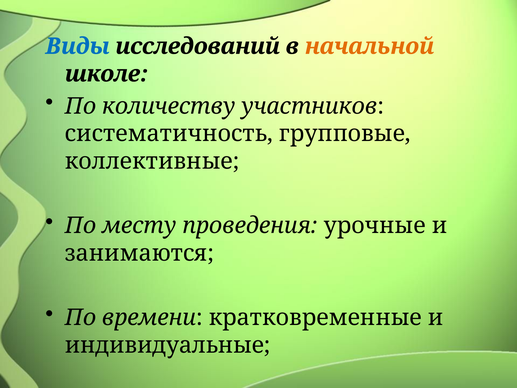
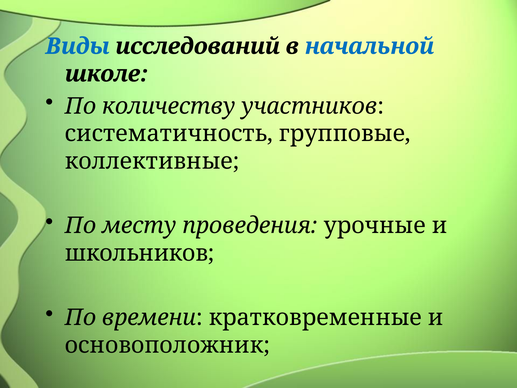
начальной colour: orange -> blue
занимаются: занимаются -> школьников
индивидуальные: индивидуальные -> основоположник
